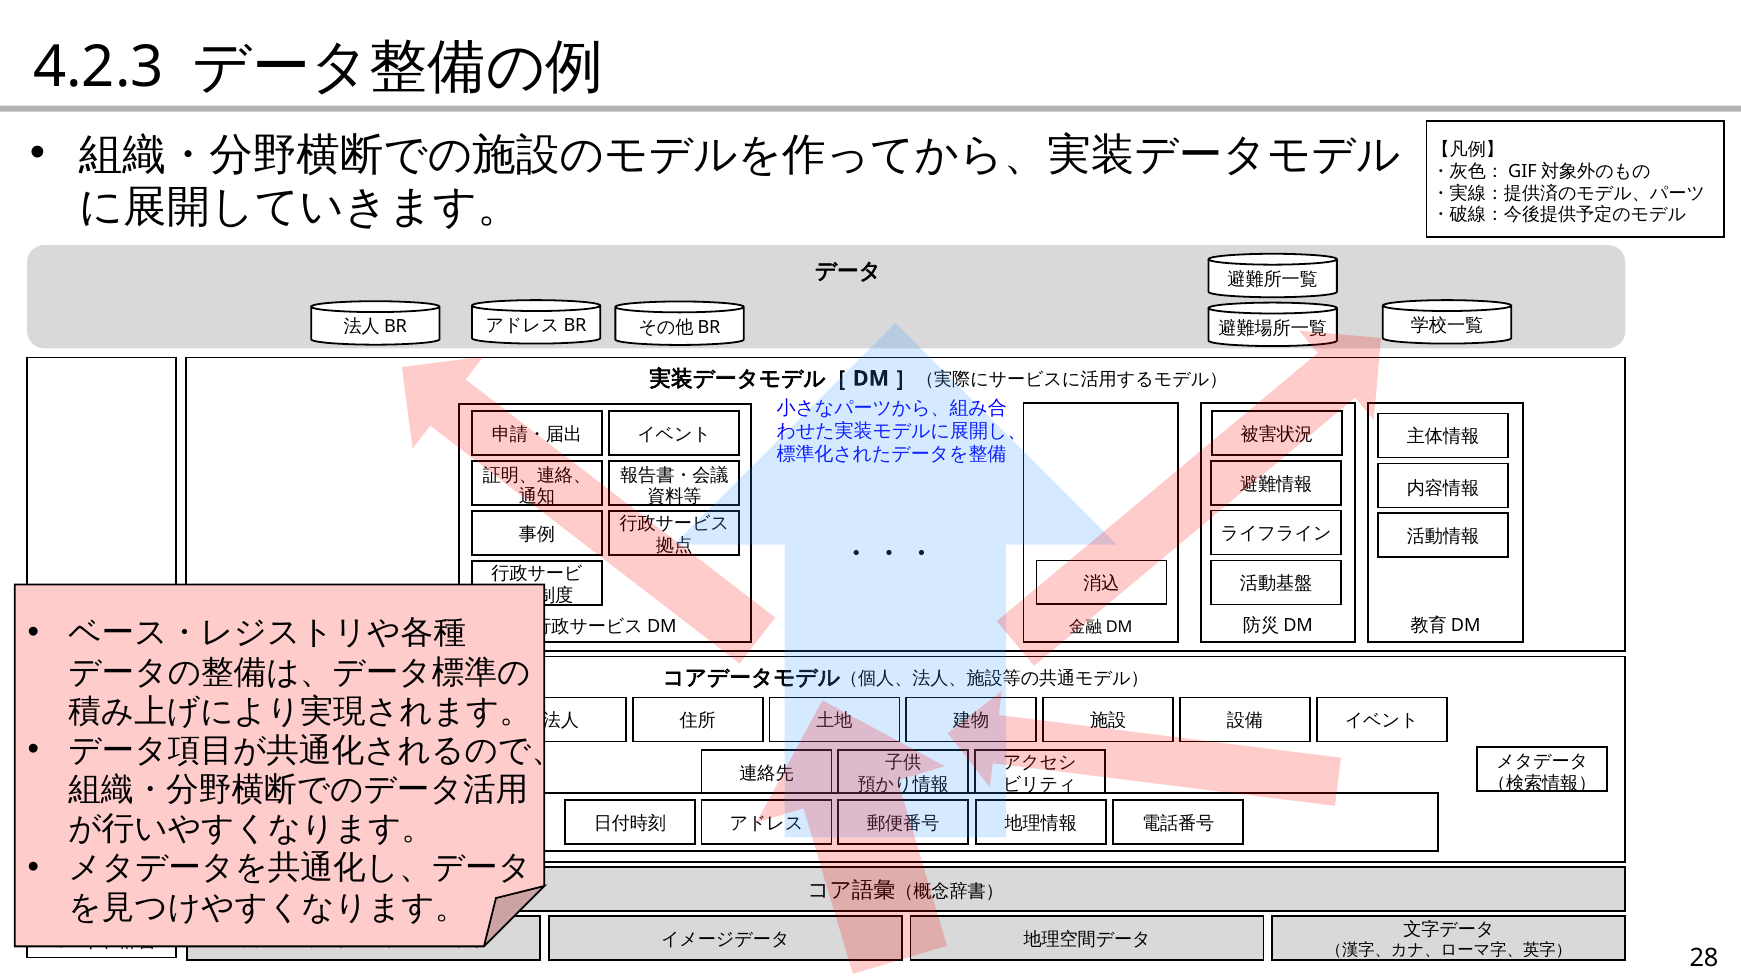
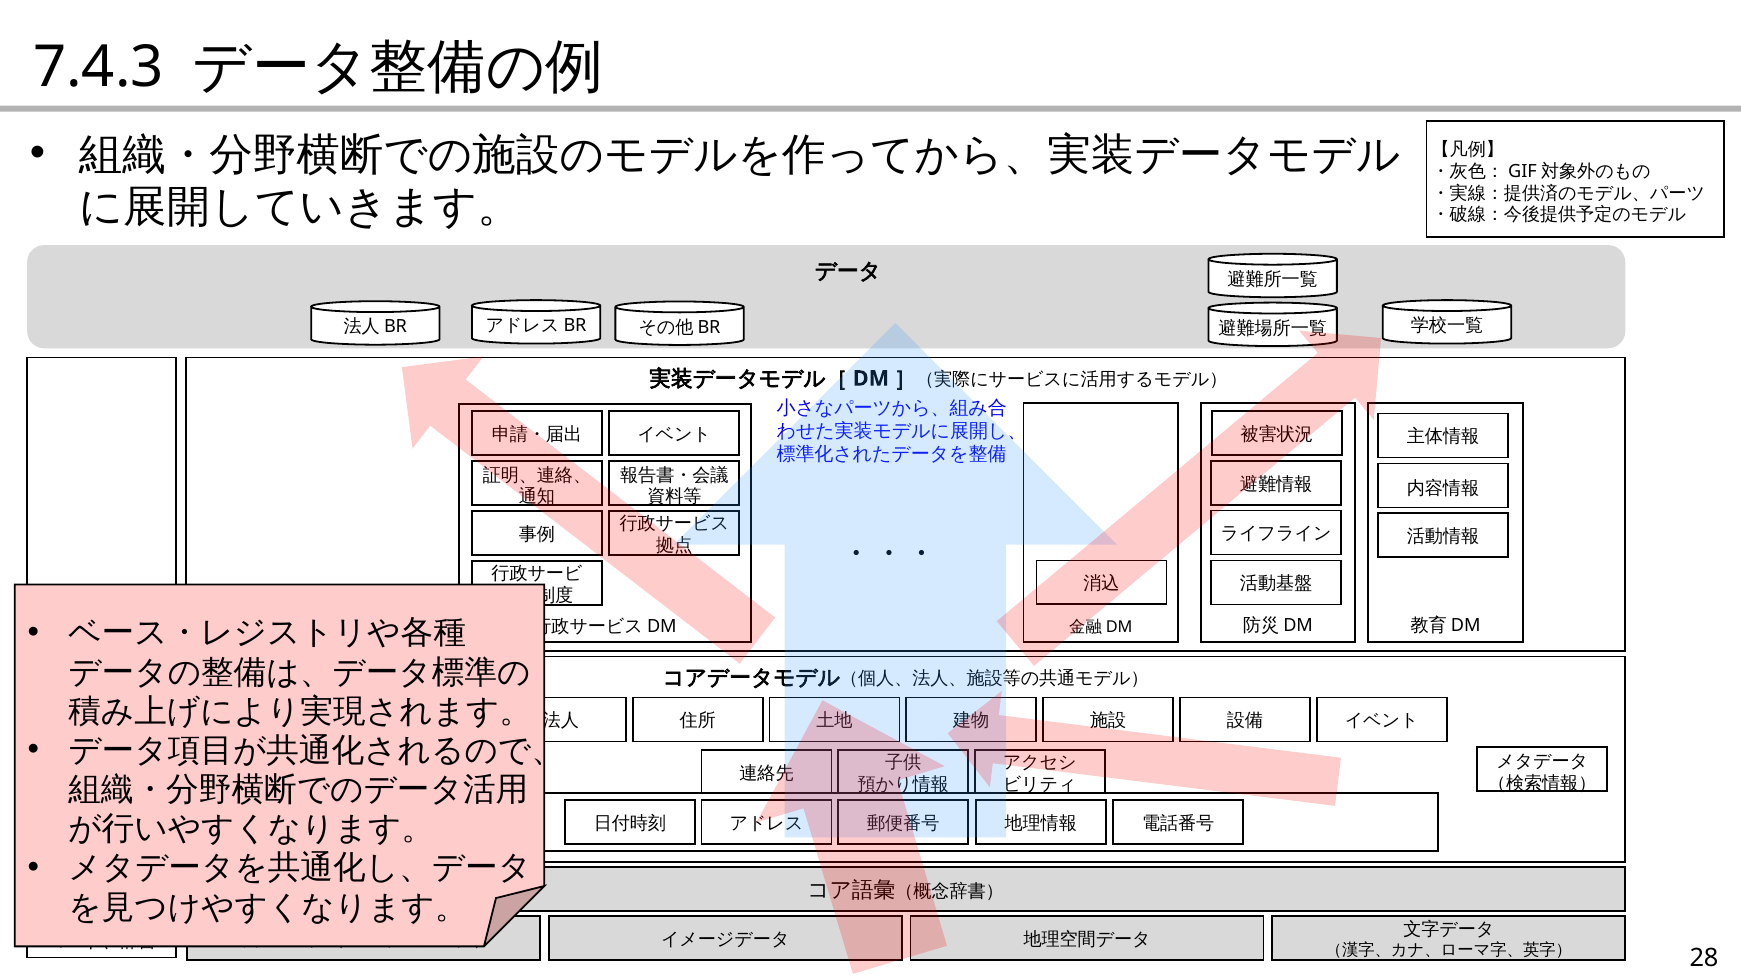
4.2.3: 4.2.3 -> 7.4.3
